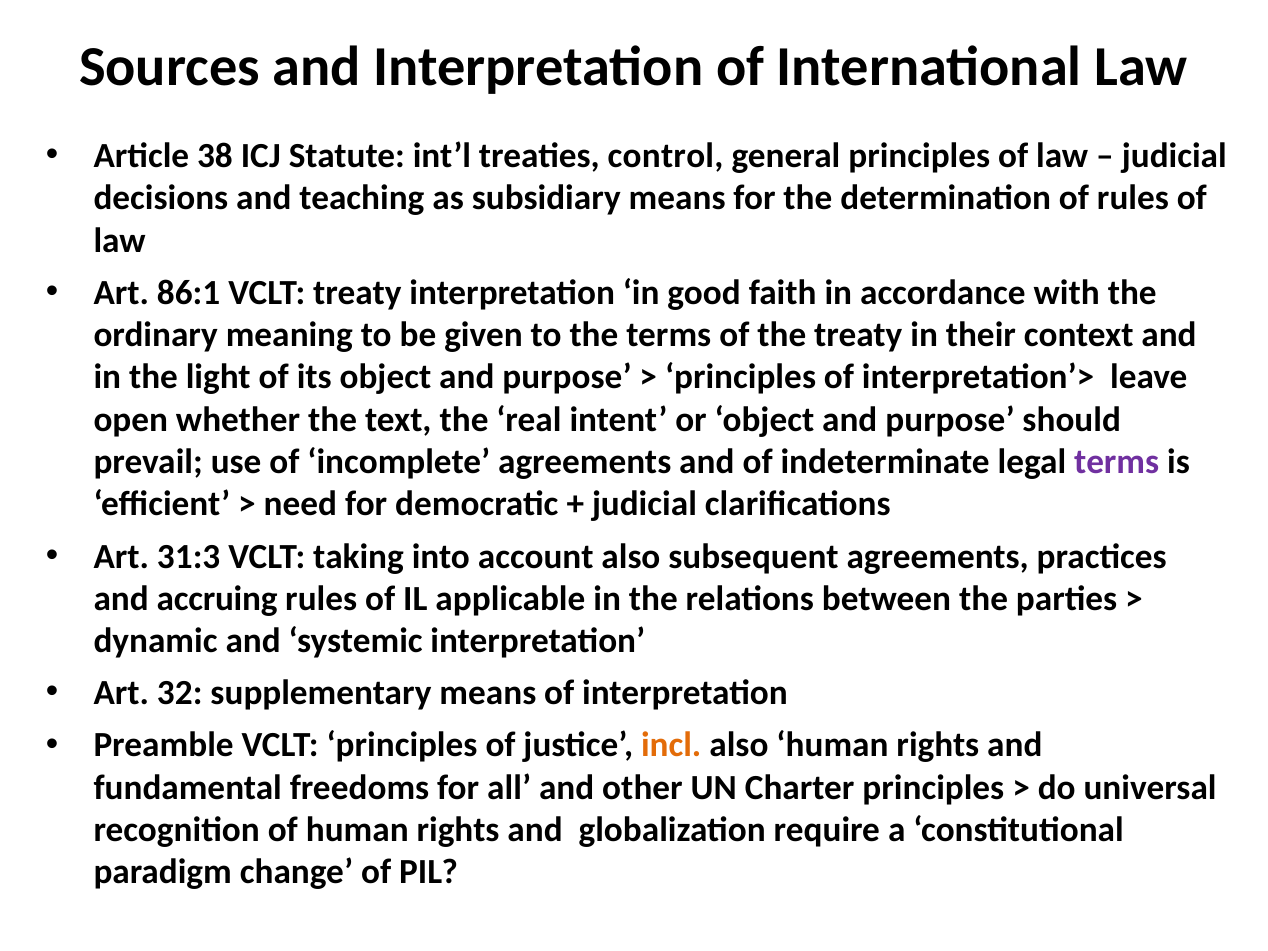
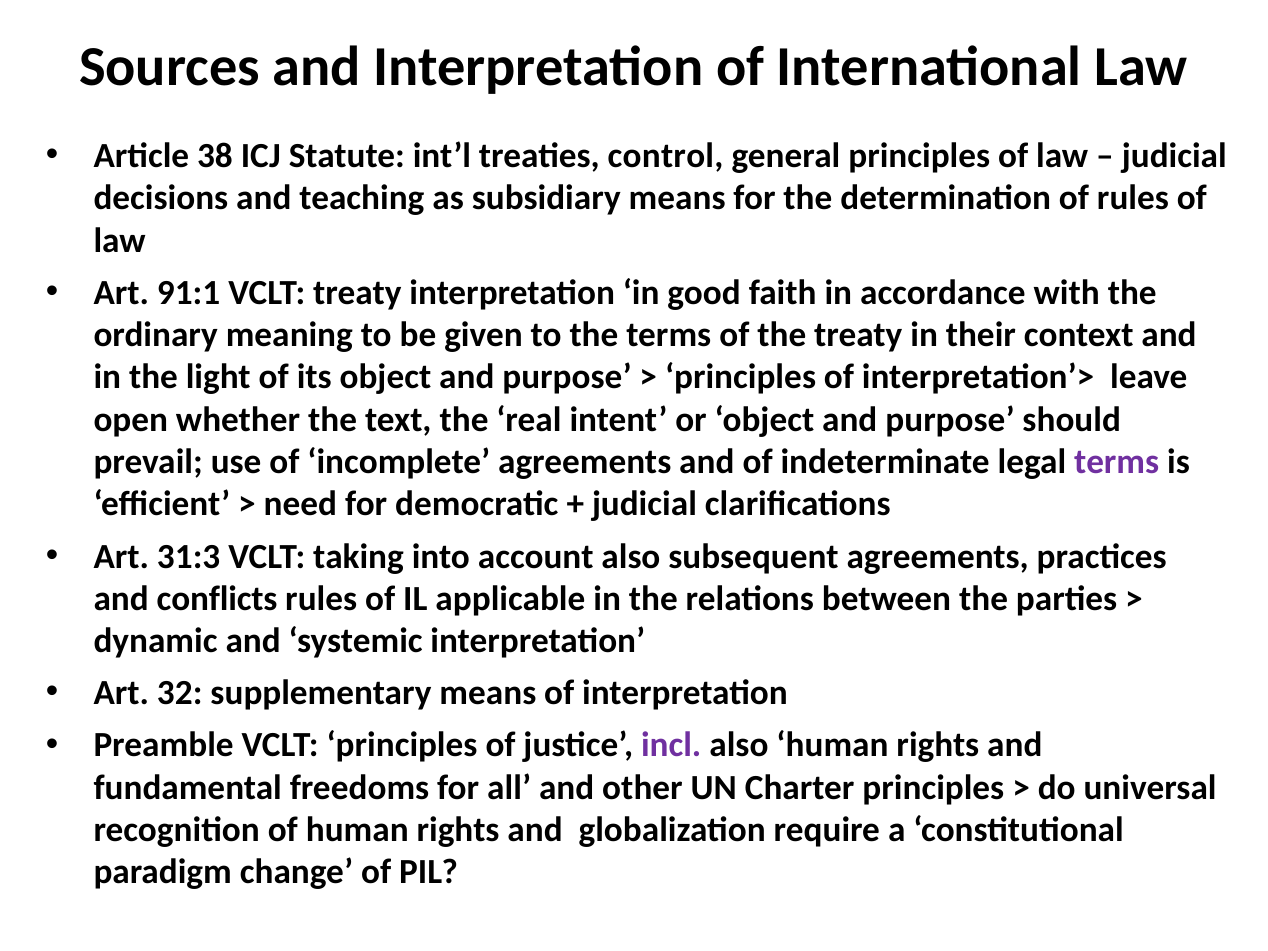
86:1: 86:1 -> 91:1
accruing: accruing -> conflicts
incl colour: orange -> purple
